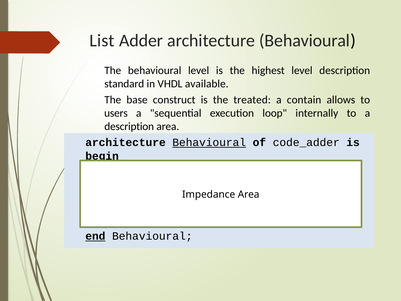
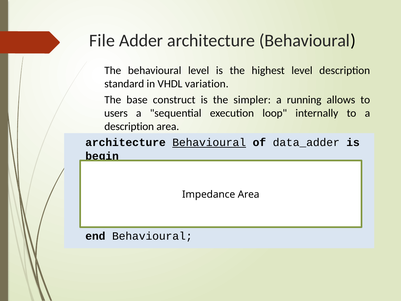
List: List -> File
available: available -> variation
treated: treated -> simpler
contain: contain -> running
code_adder: code_adder -> data_adder
end underline: present -> none
